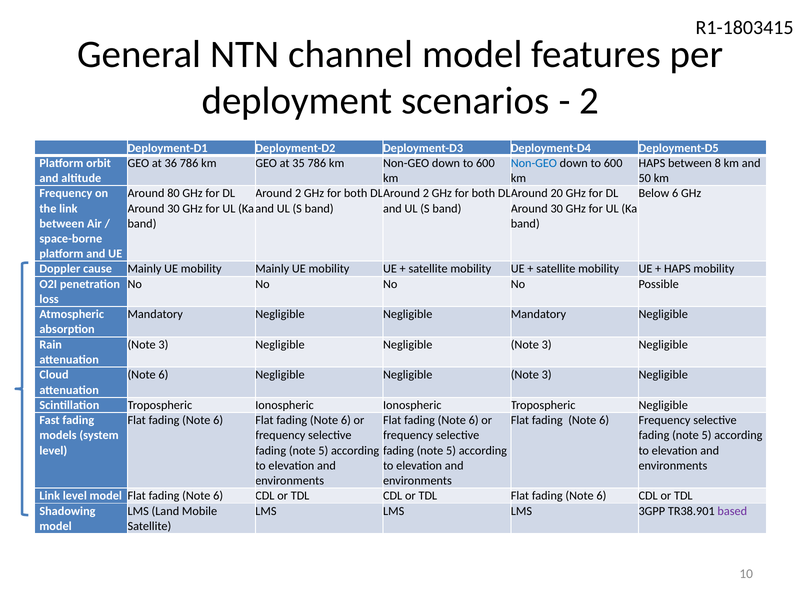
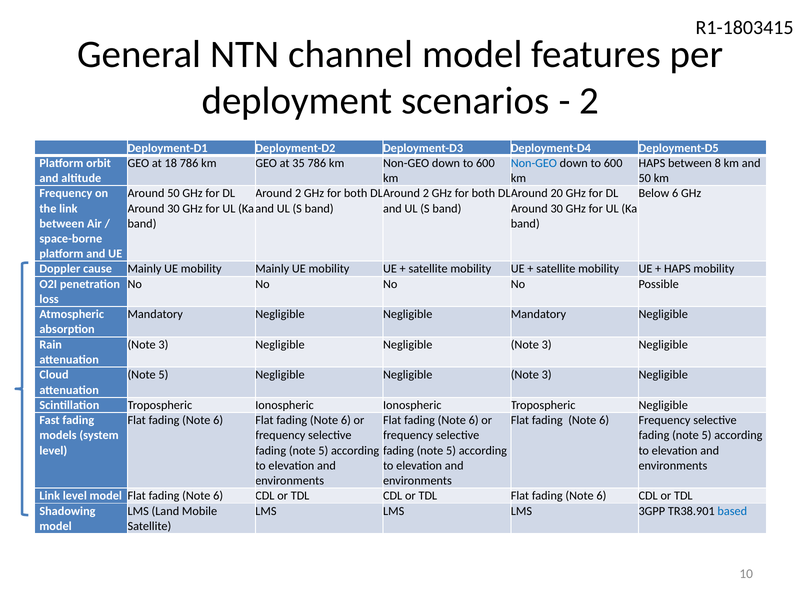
36: 36 -> 18
Around 80: 80 -> 50
6 at (163, 375): 6 -> 5
based colour: purple -> blue
